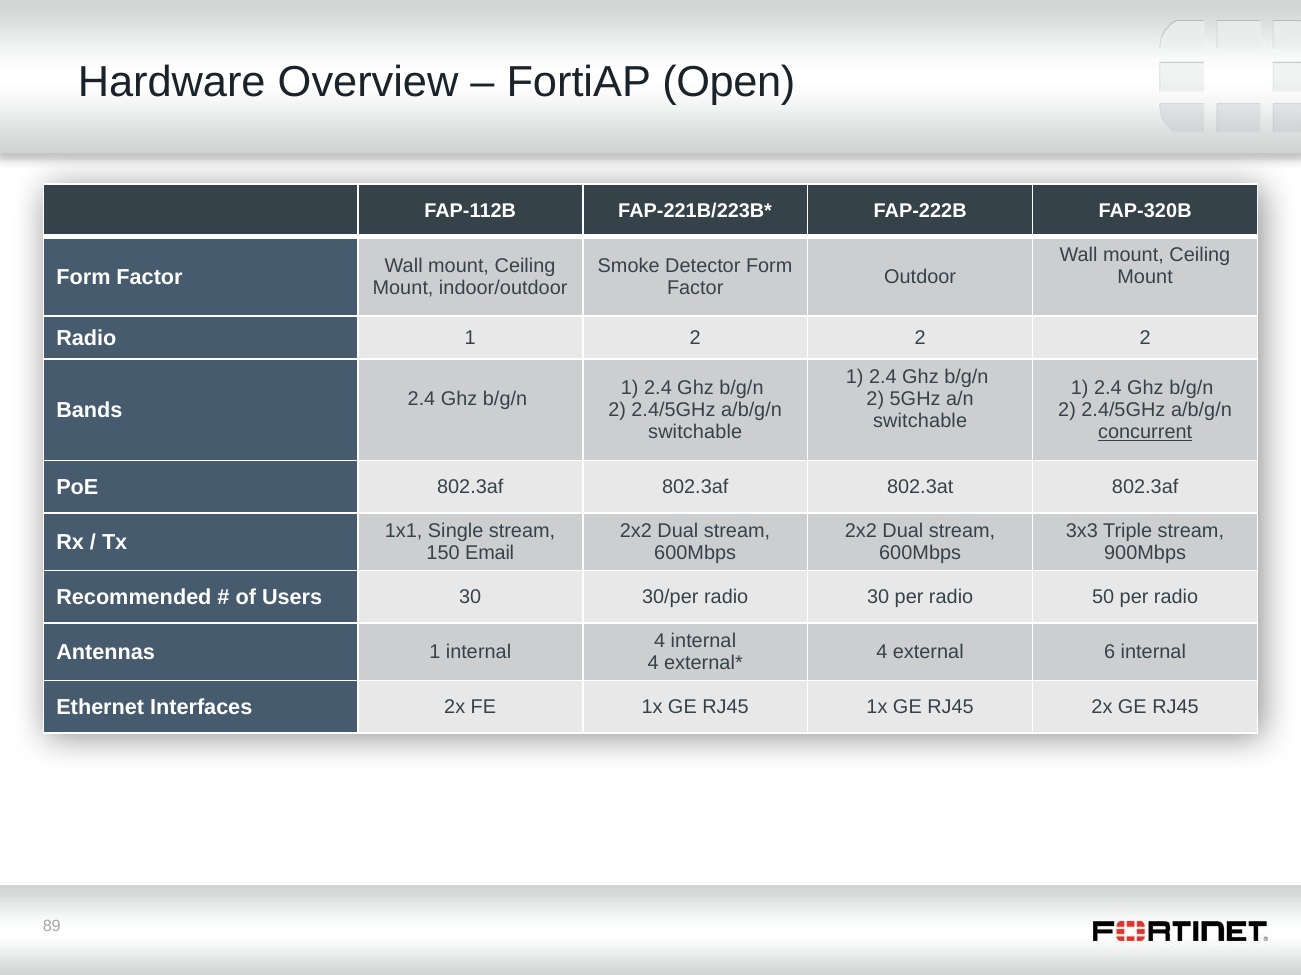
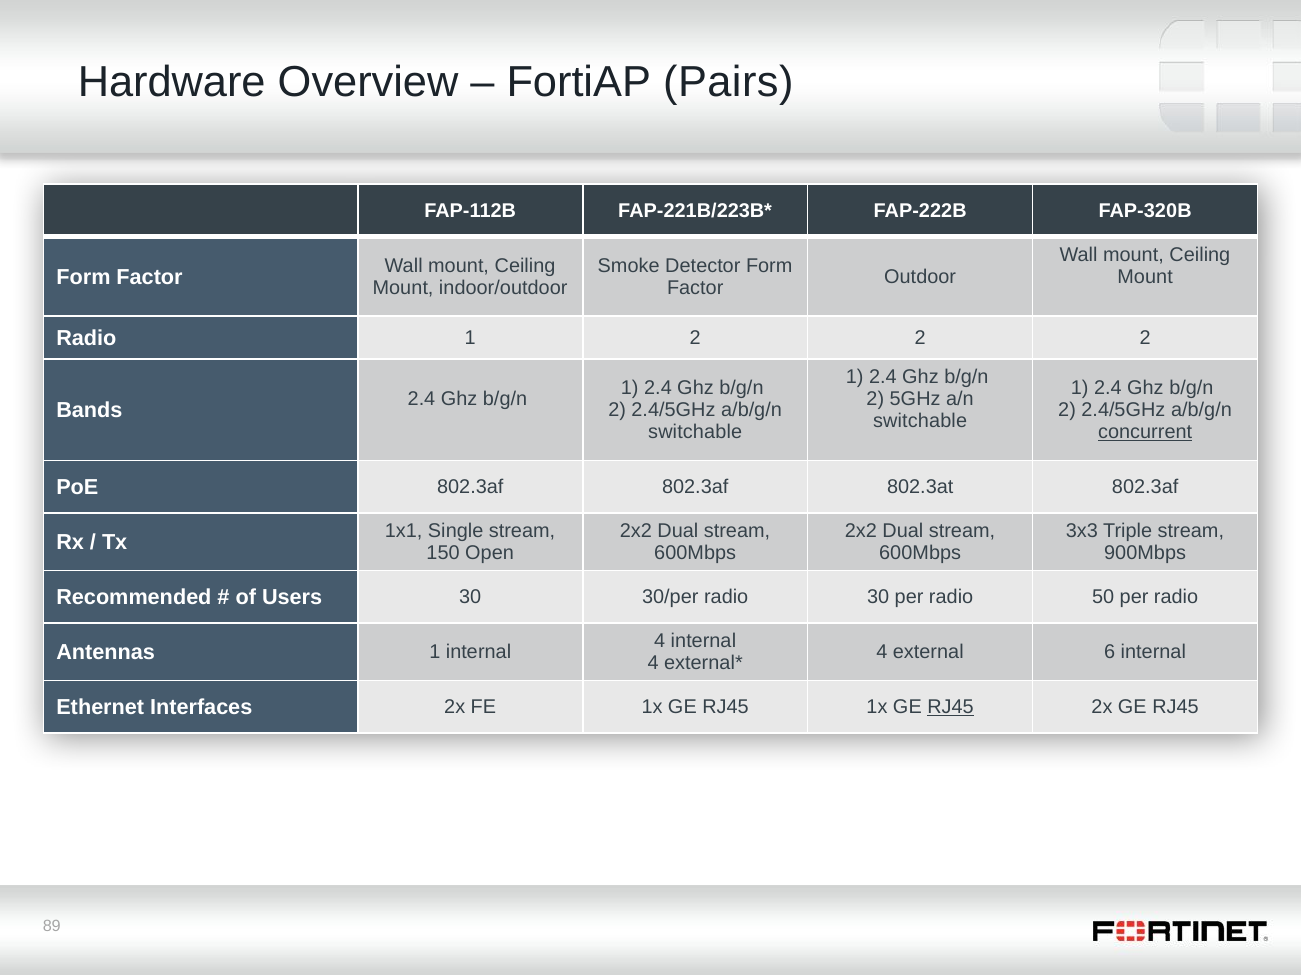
Open: Open -> Pairs
Email: Email -> Open
RJ45 at (951, 708) underline: none -> present
